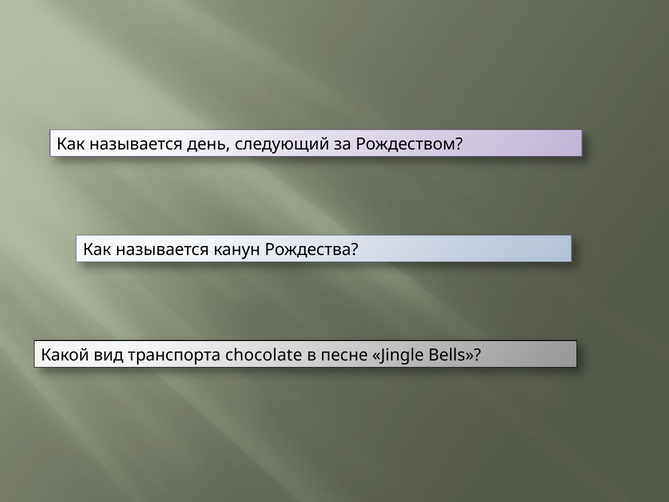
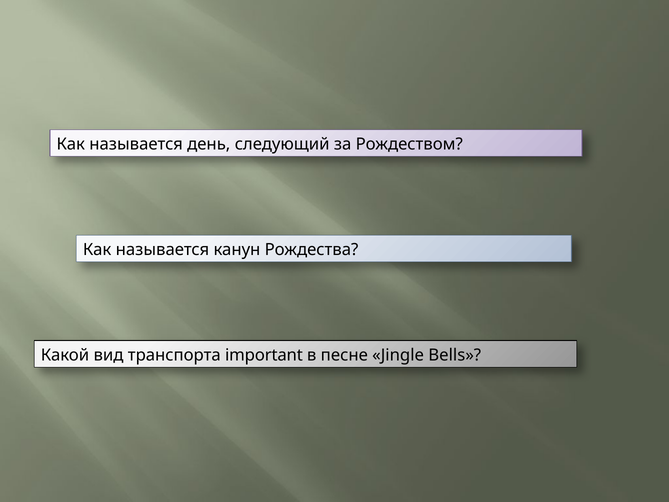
chocolate: chocolate -> important
